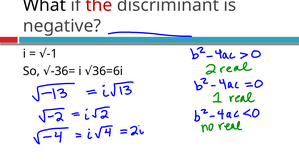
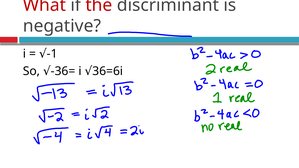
What colour: black -> red
